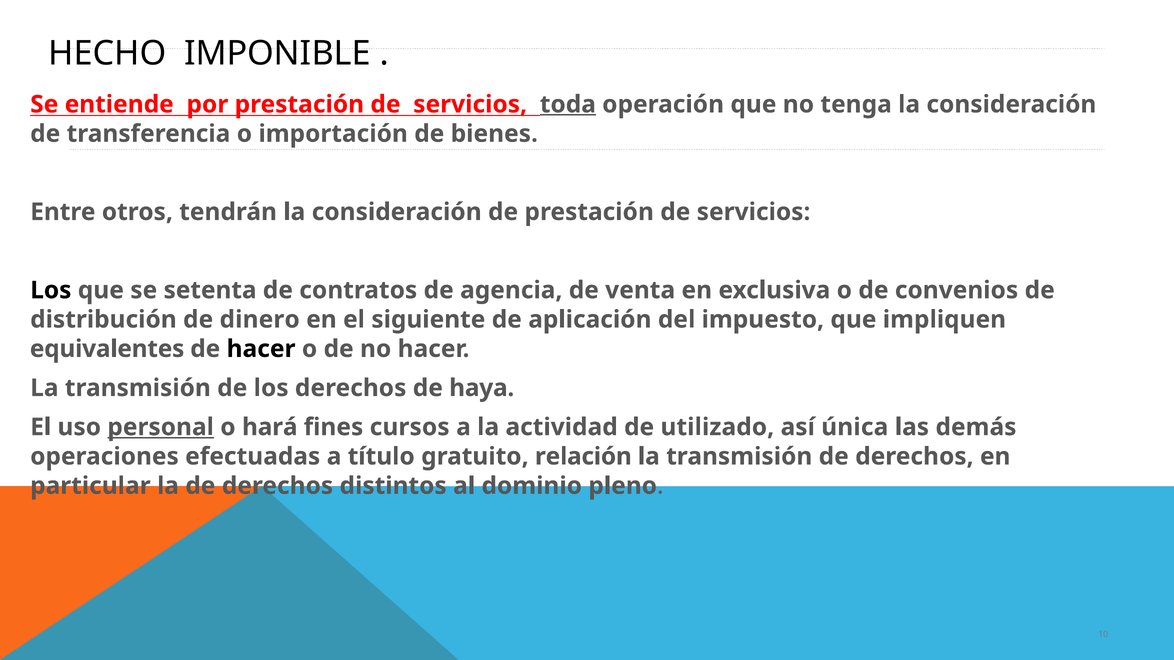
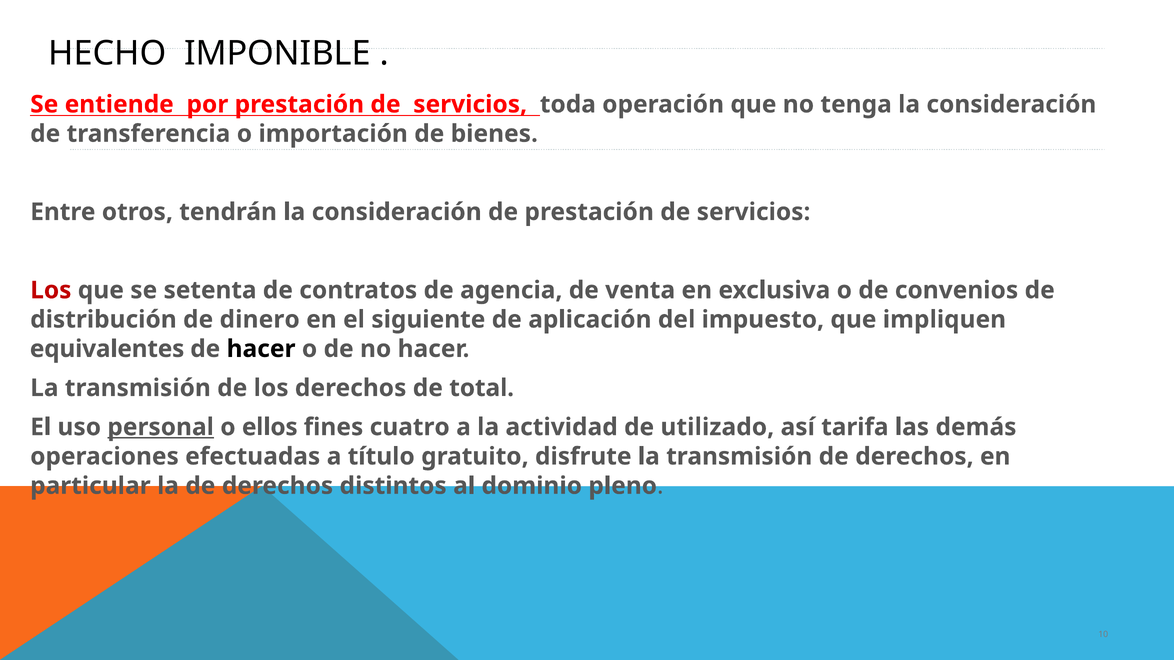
toda underline: present -> none
Los at (51, 290) colour: black -> red
haya: haya -> total
hará: hará -> ellos
cursos: cursos -> cuatro
única: única -> tarifa
relación: relación -> disfrute
